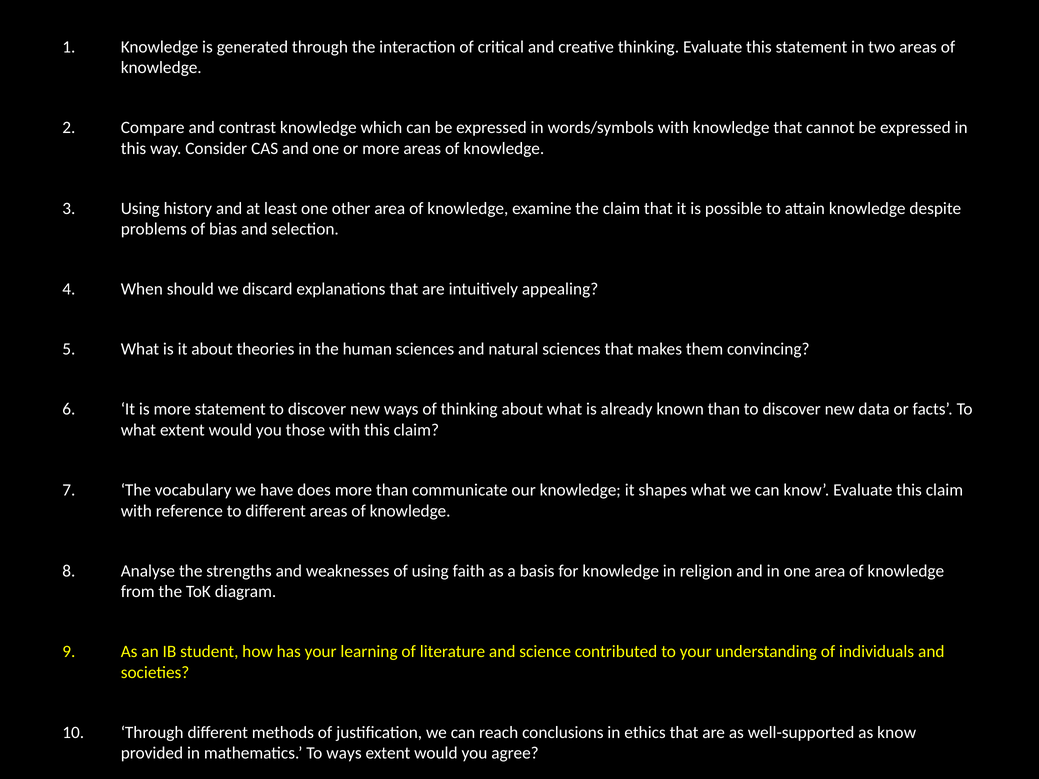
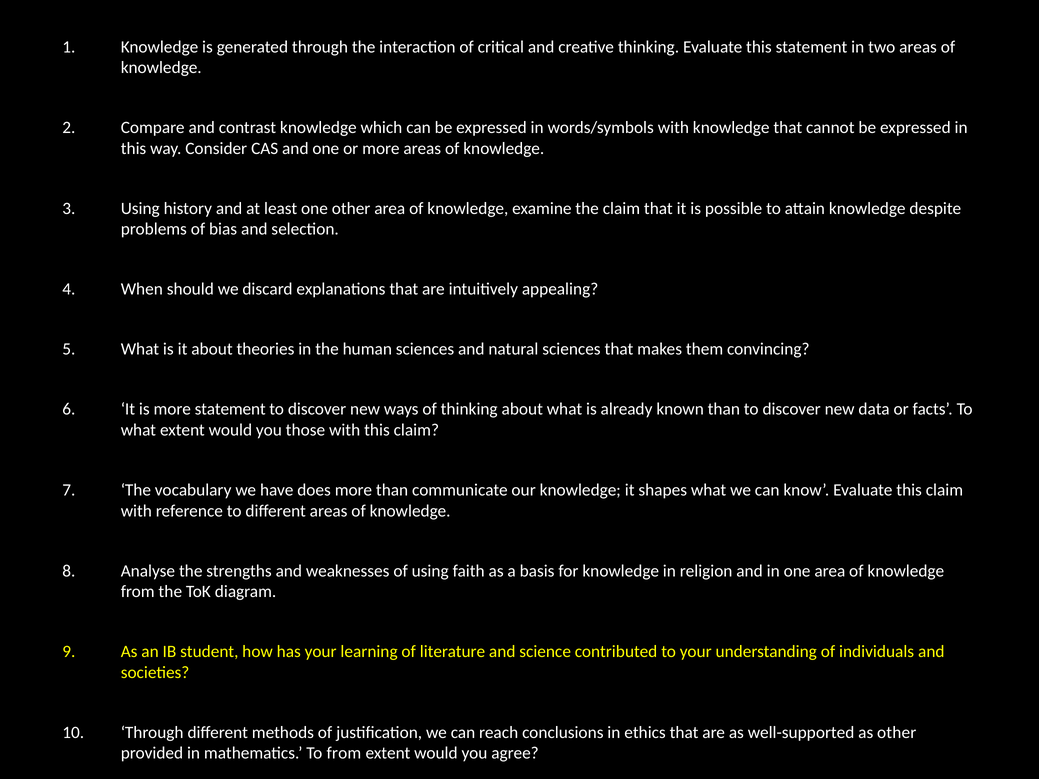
as know: know -> other
To ways: ways -> from
